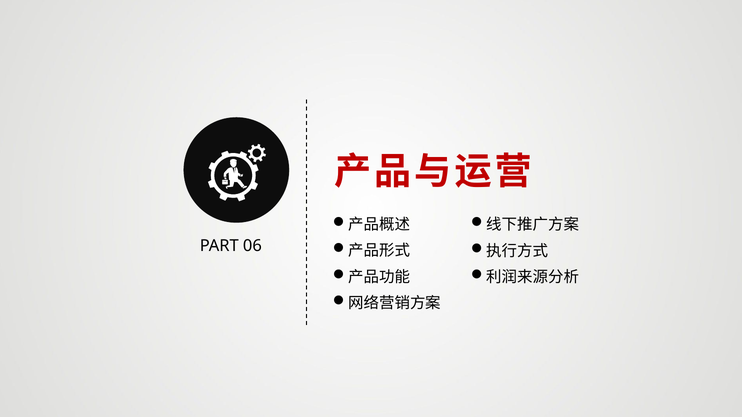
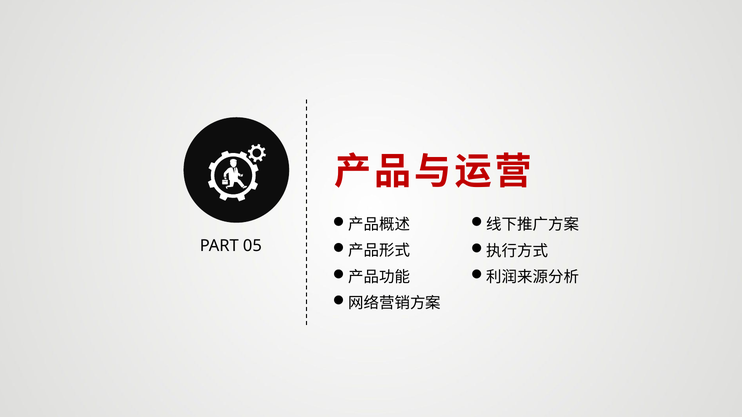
06: 06 -> 05
